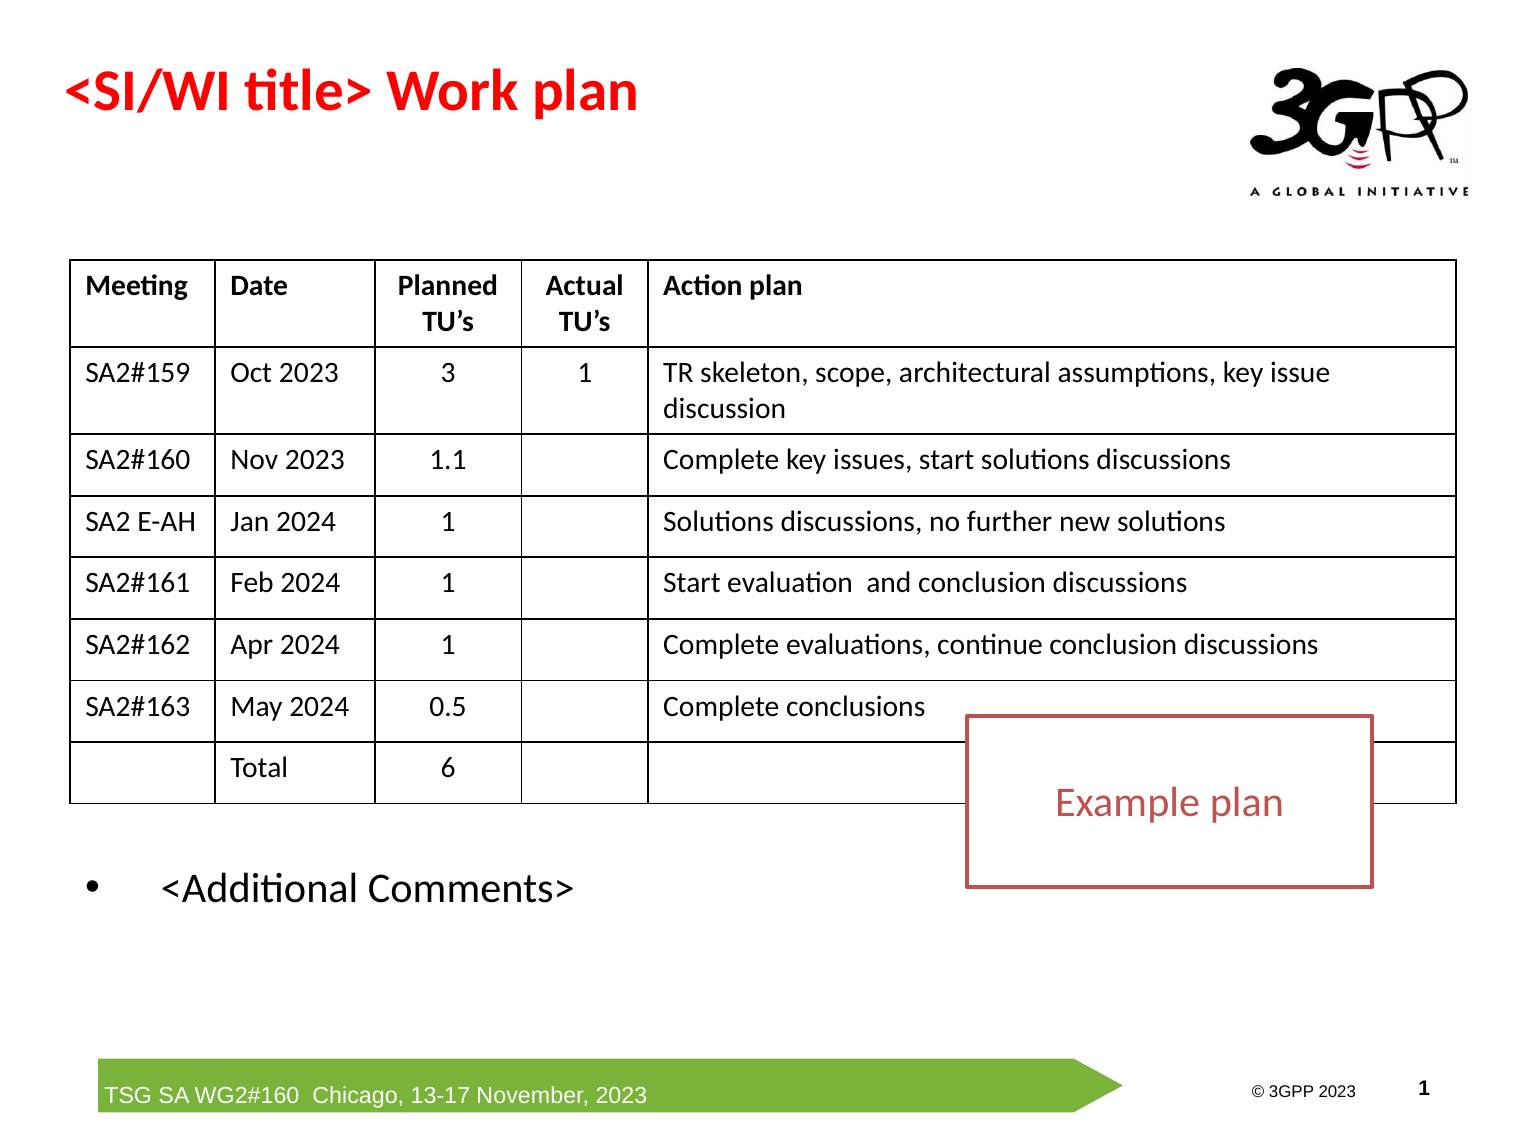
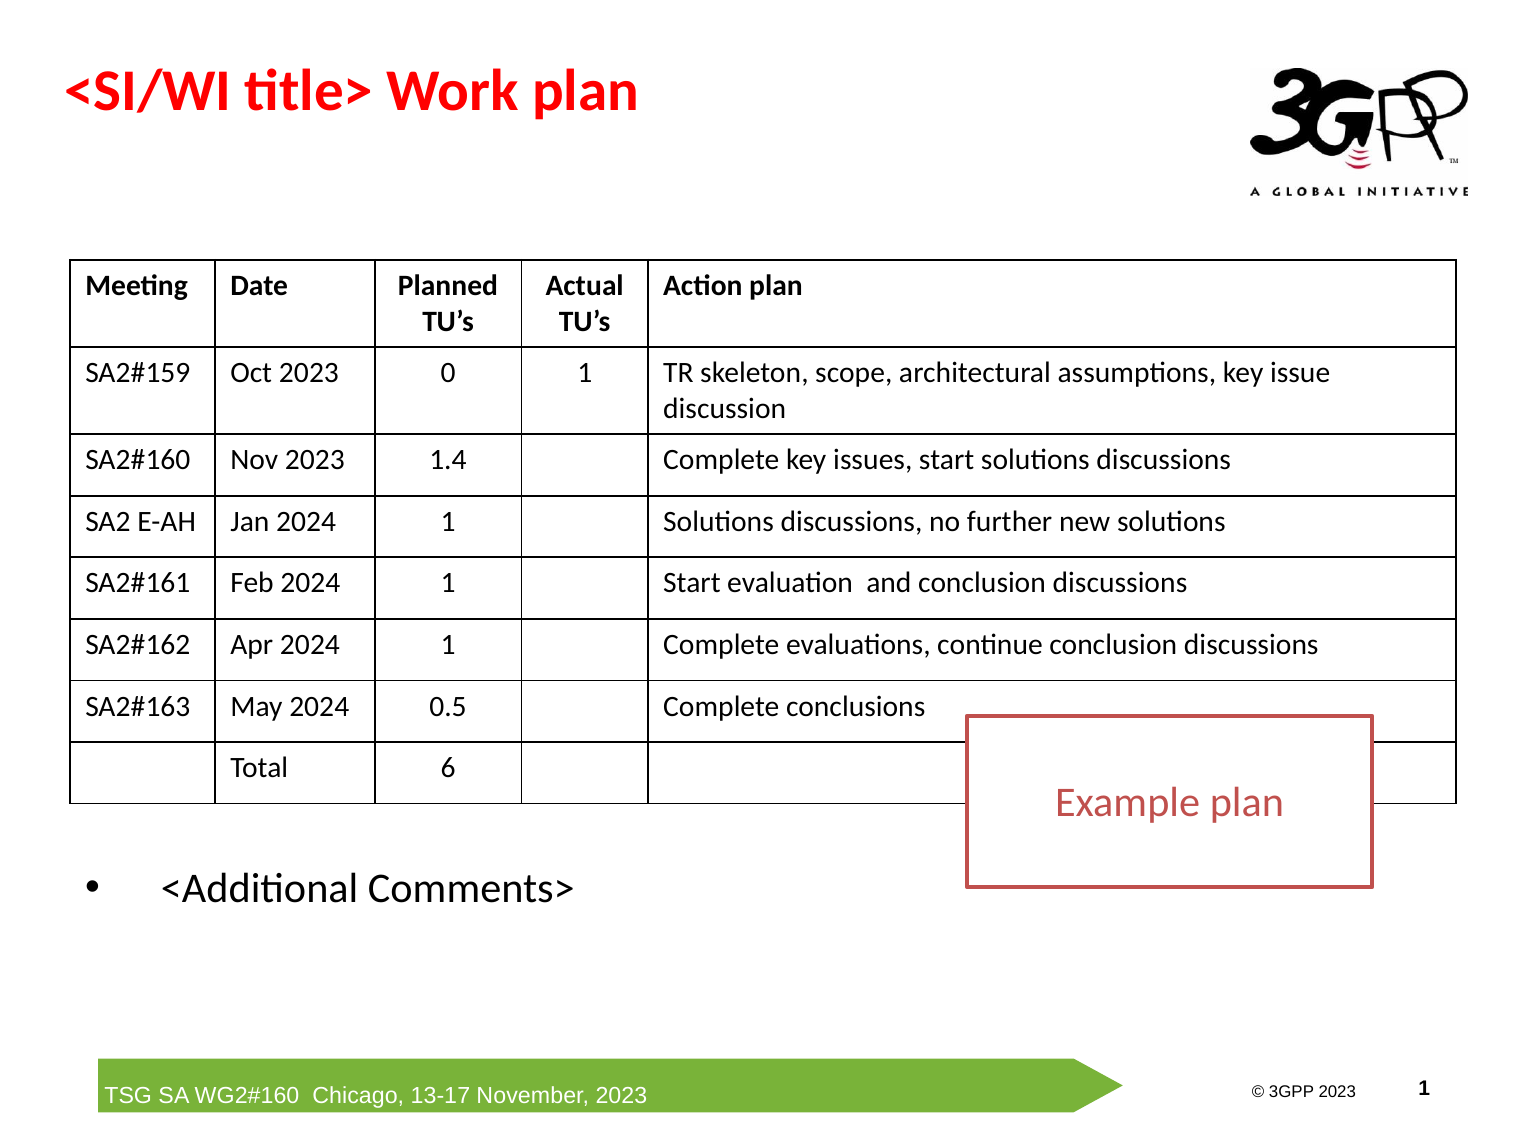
3: 3 -> 0
1.1: 1.1 -> 1.4
